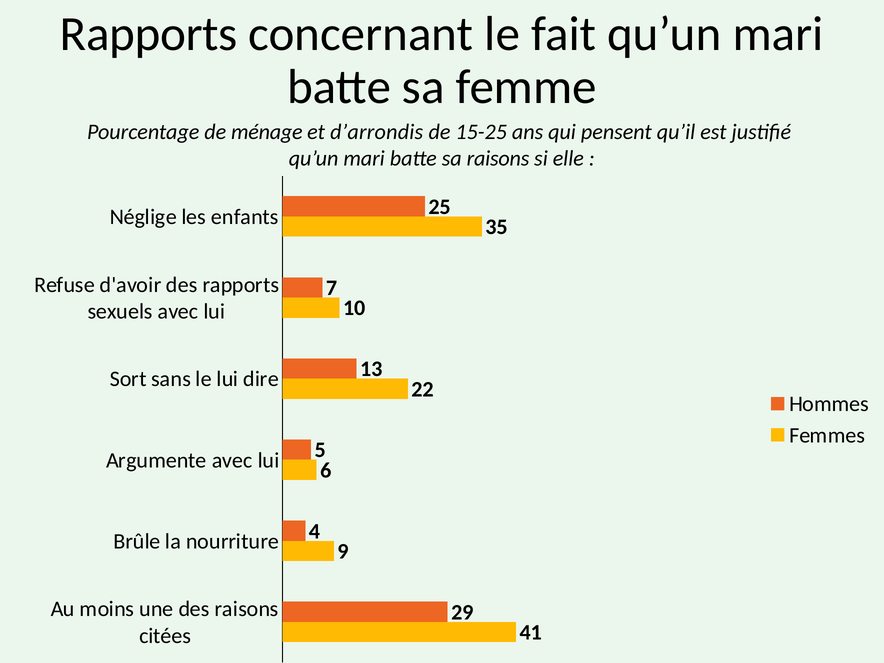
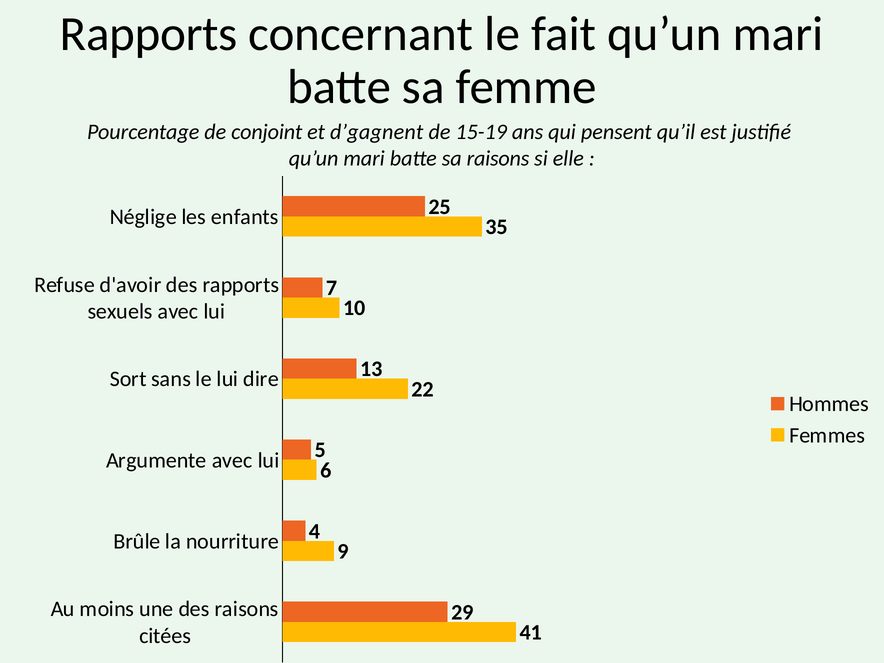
ménage: ménage -> conjoint
d’arrondis: d’arrondis -> d’gagnent
15-25: 15-25 -> 15-19
